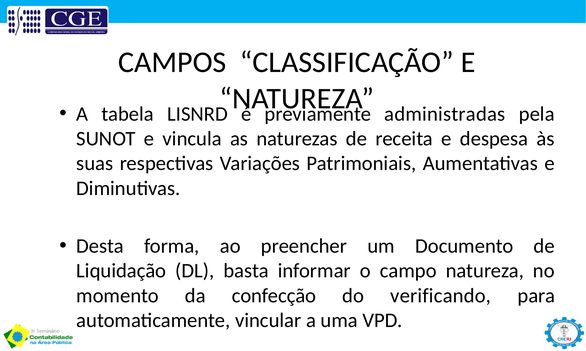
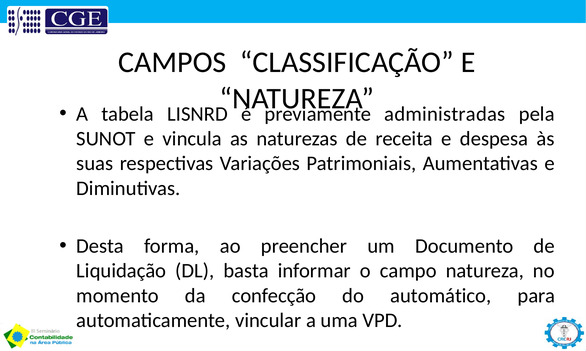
verificando: verificando -> automático
